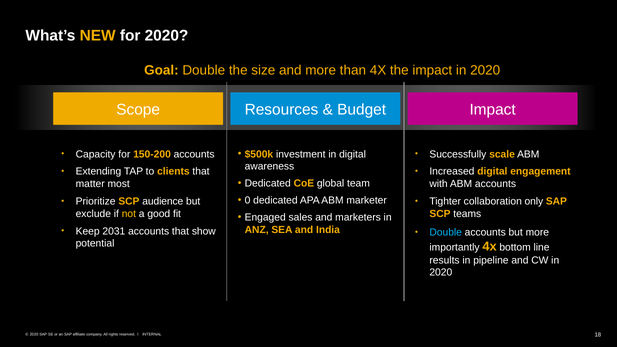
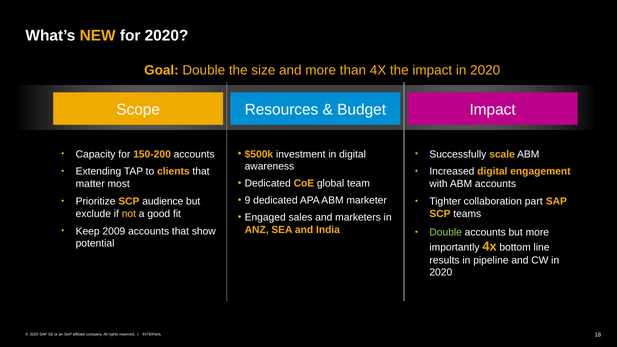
0: 0 -> 9
only: only -> part
2031: 2031 -> 2009
Double at (446, 232) colour: light blue -> light green
